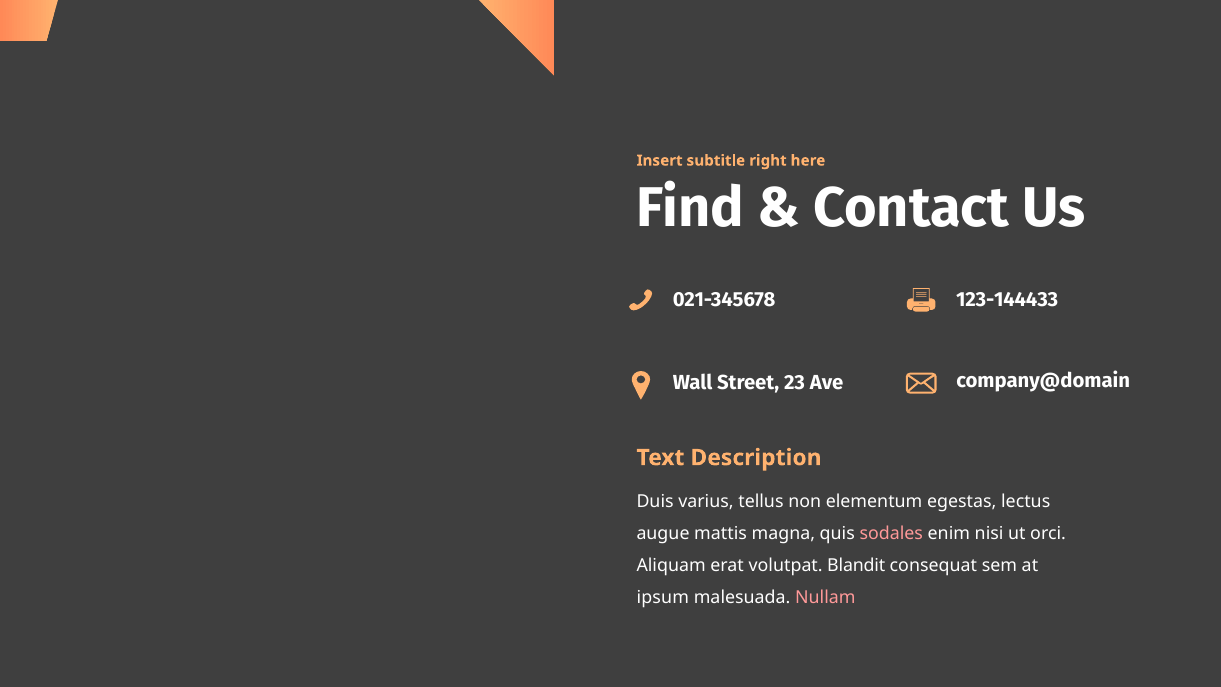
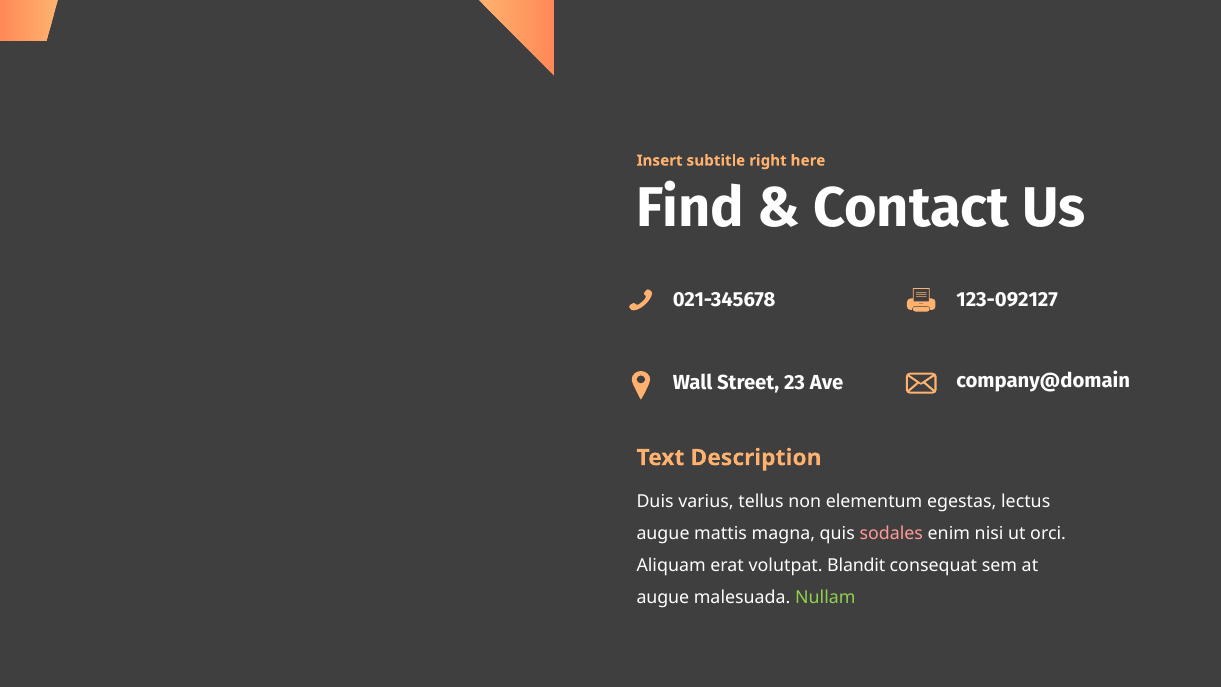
123-144433: 123-144433 -> 123-092127
ipsum at (663, 598): ipsum -> augue
Nullam colour: pink -> light green
